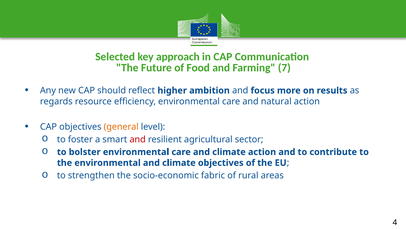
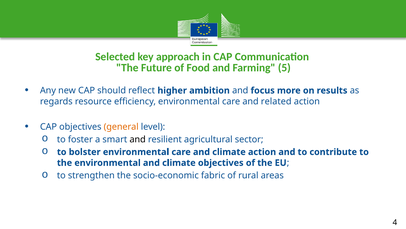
7: 7 -> 5
natural: natural -> related
and at (138, 139) colour: red -> black
